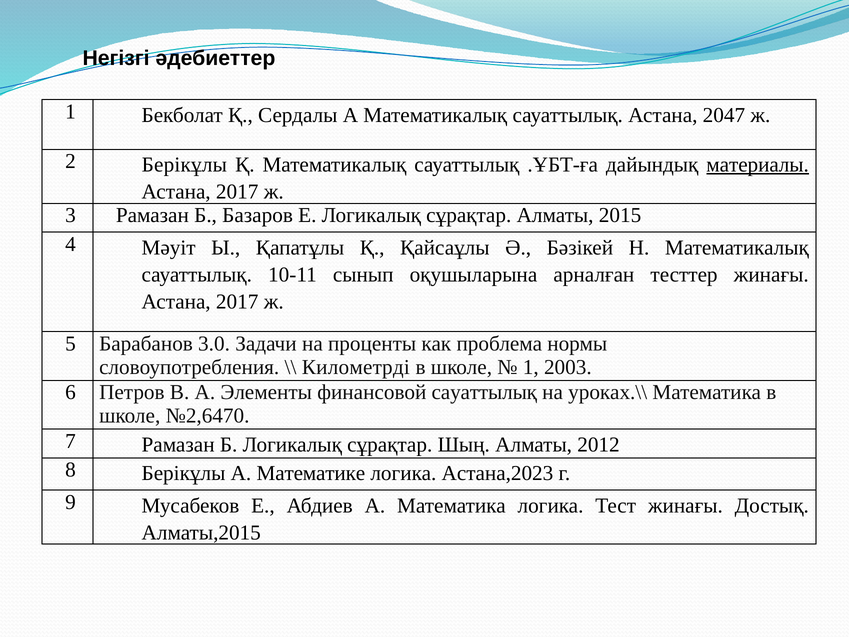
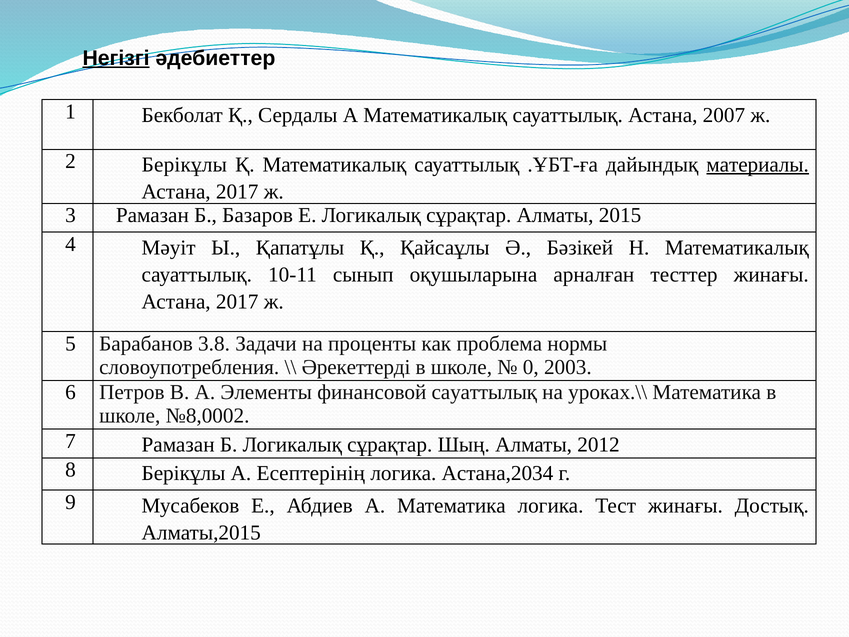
Негізгі underline: none -> present
2047: 2047 -> 2007
3.0: 3.0 -> 3.8
Километрді: Километрді -> Әрекеттерді
1 at (531, 367): 1 -> 0
№2,6470: №2,6470 -> №8,0002
Математике: Математике -> Есептерінің
Астана,2023: Астана,2023 -> Астана,2034
